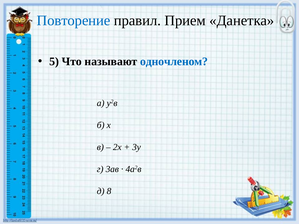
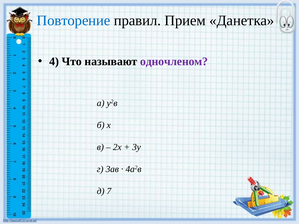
5: 5 -> 4
одночленом colour: blue -> purple
8: 8 -> 7
